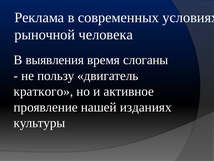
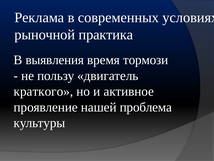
человека: человека -> практика
слоганы: слоганы -> тормози
изданиях: изданиях -> проблема
